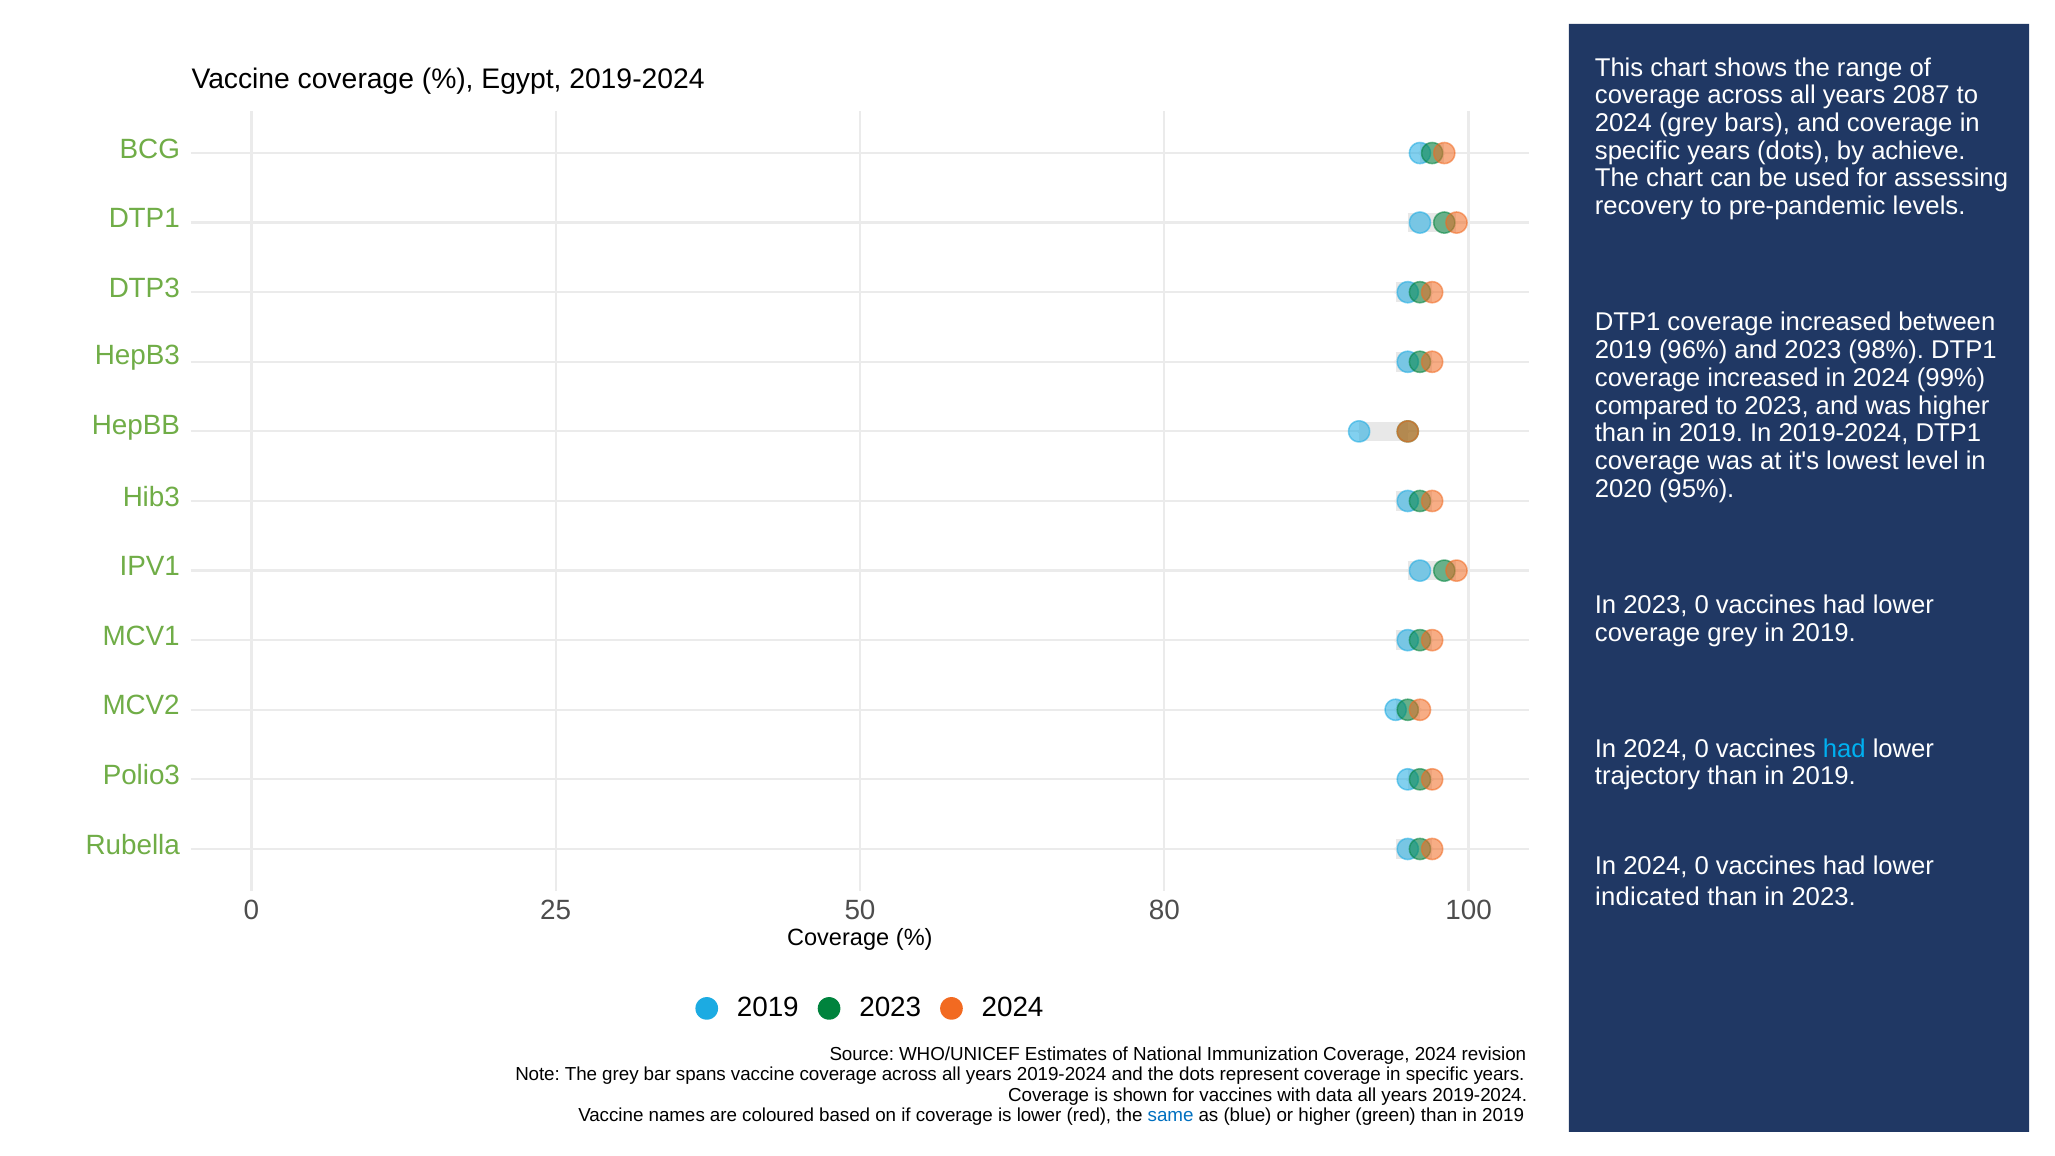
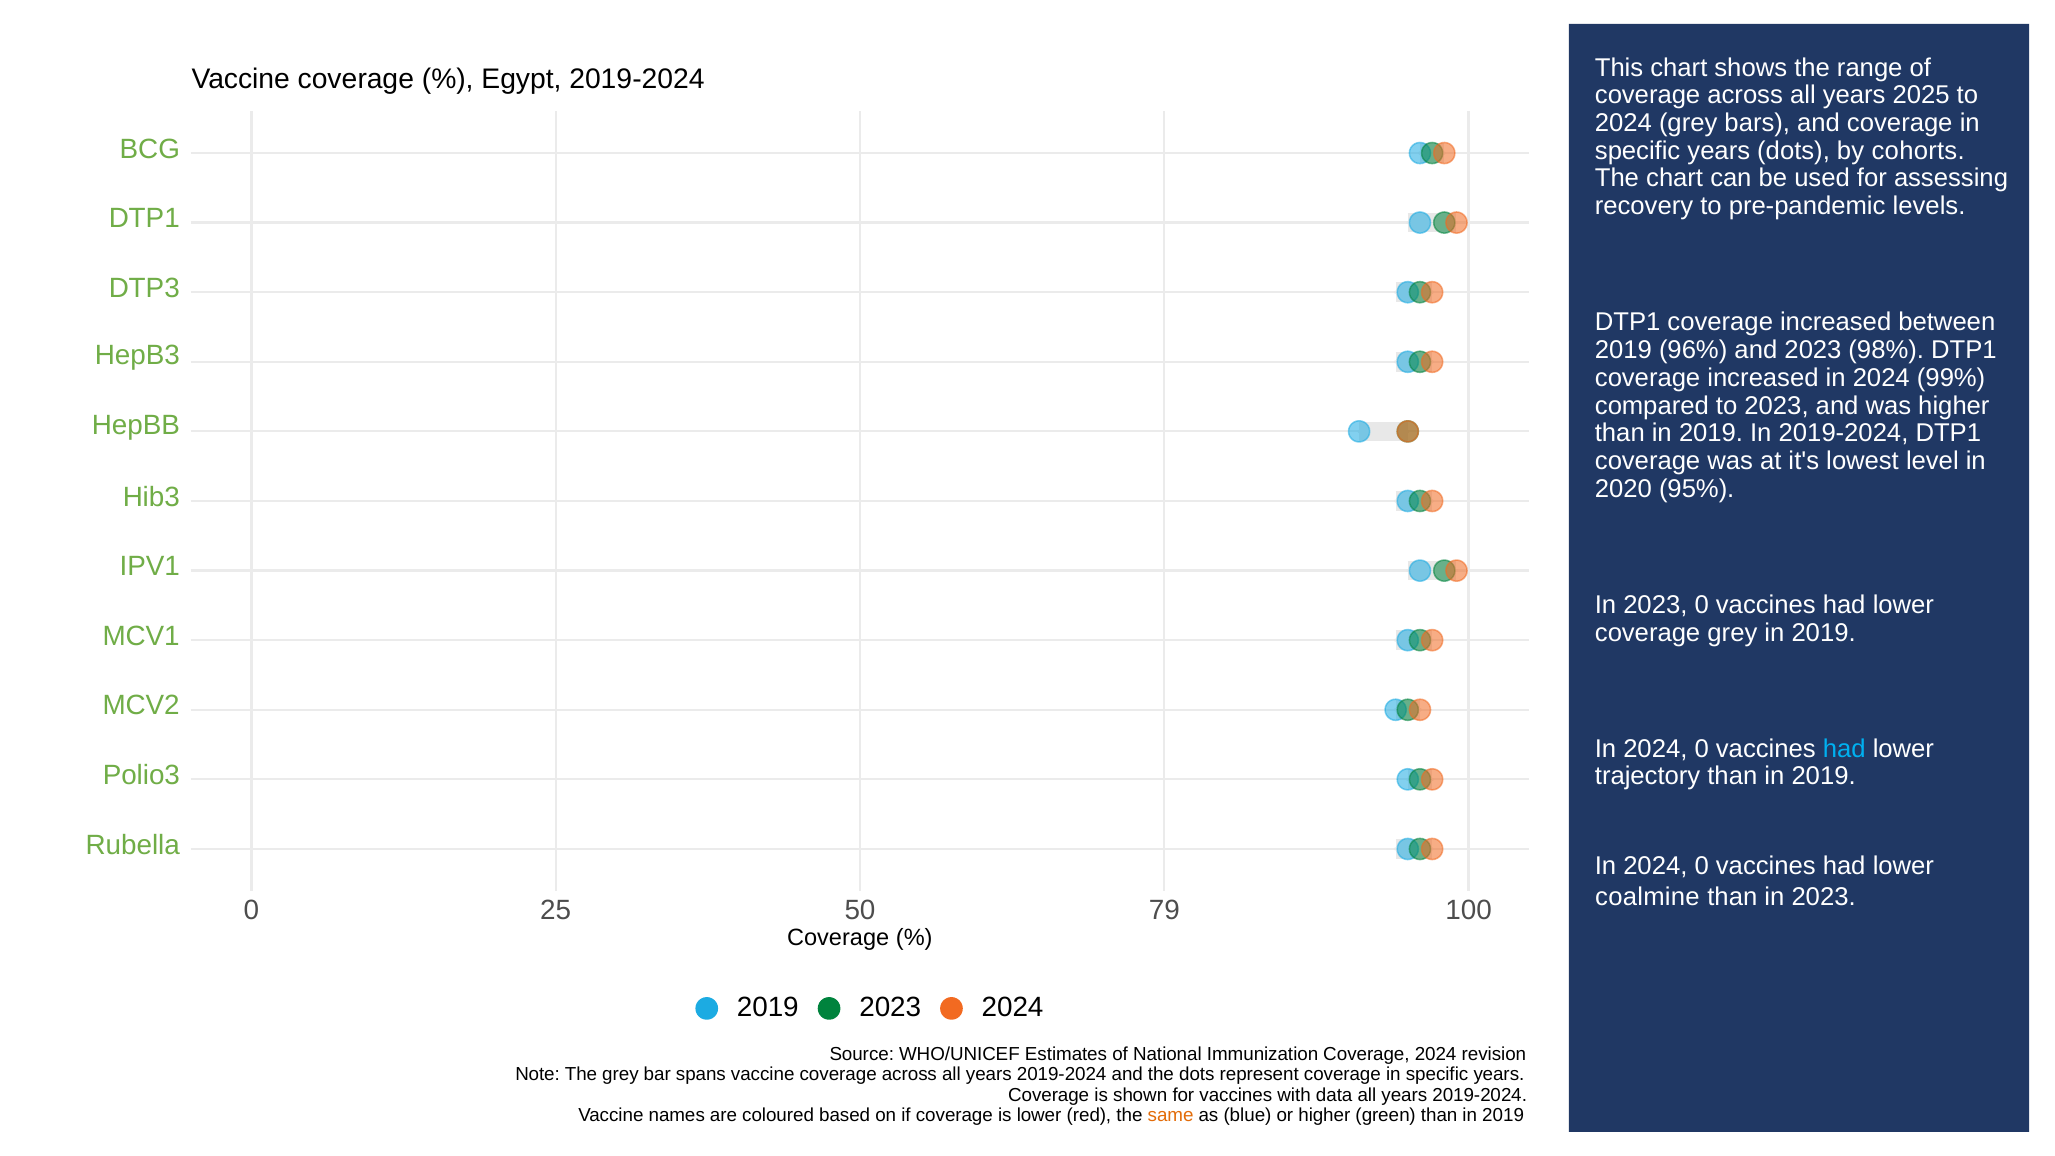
2087: 2087 -> 2025
achieve: achieve -> cohorts
indicated: indicated -> coalmine
80: 80 -> 79
same colour: blue -> orange
